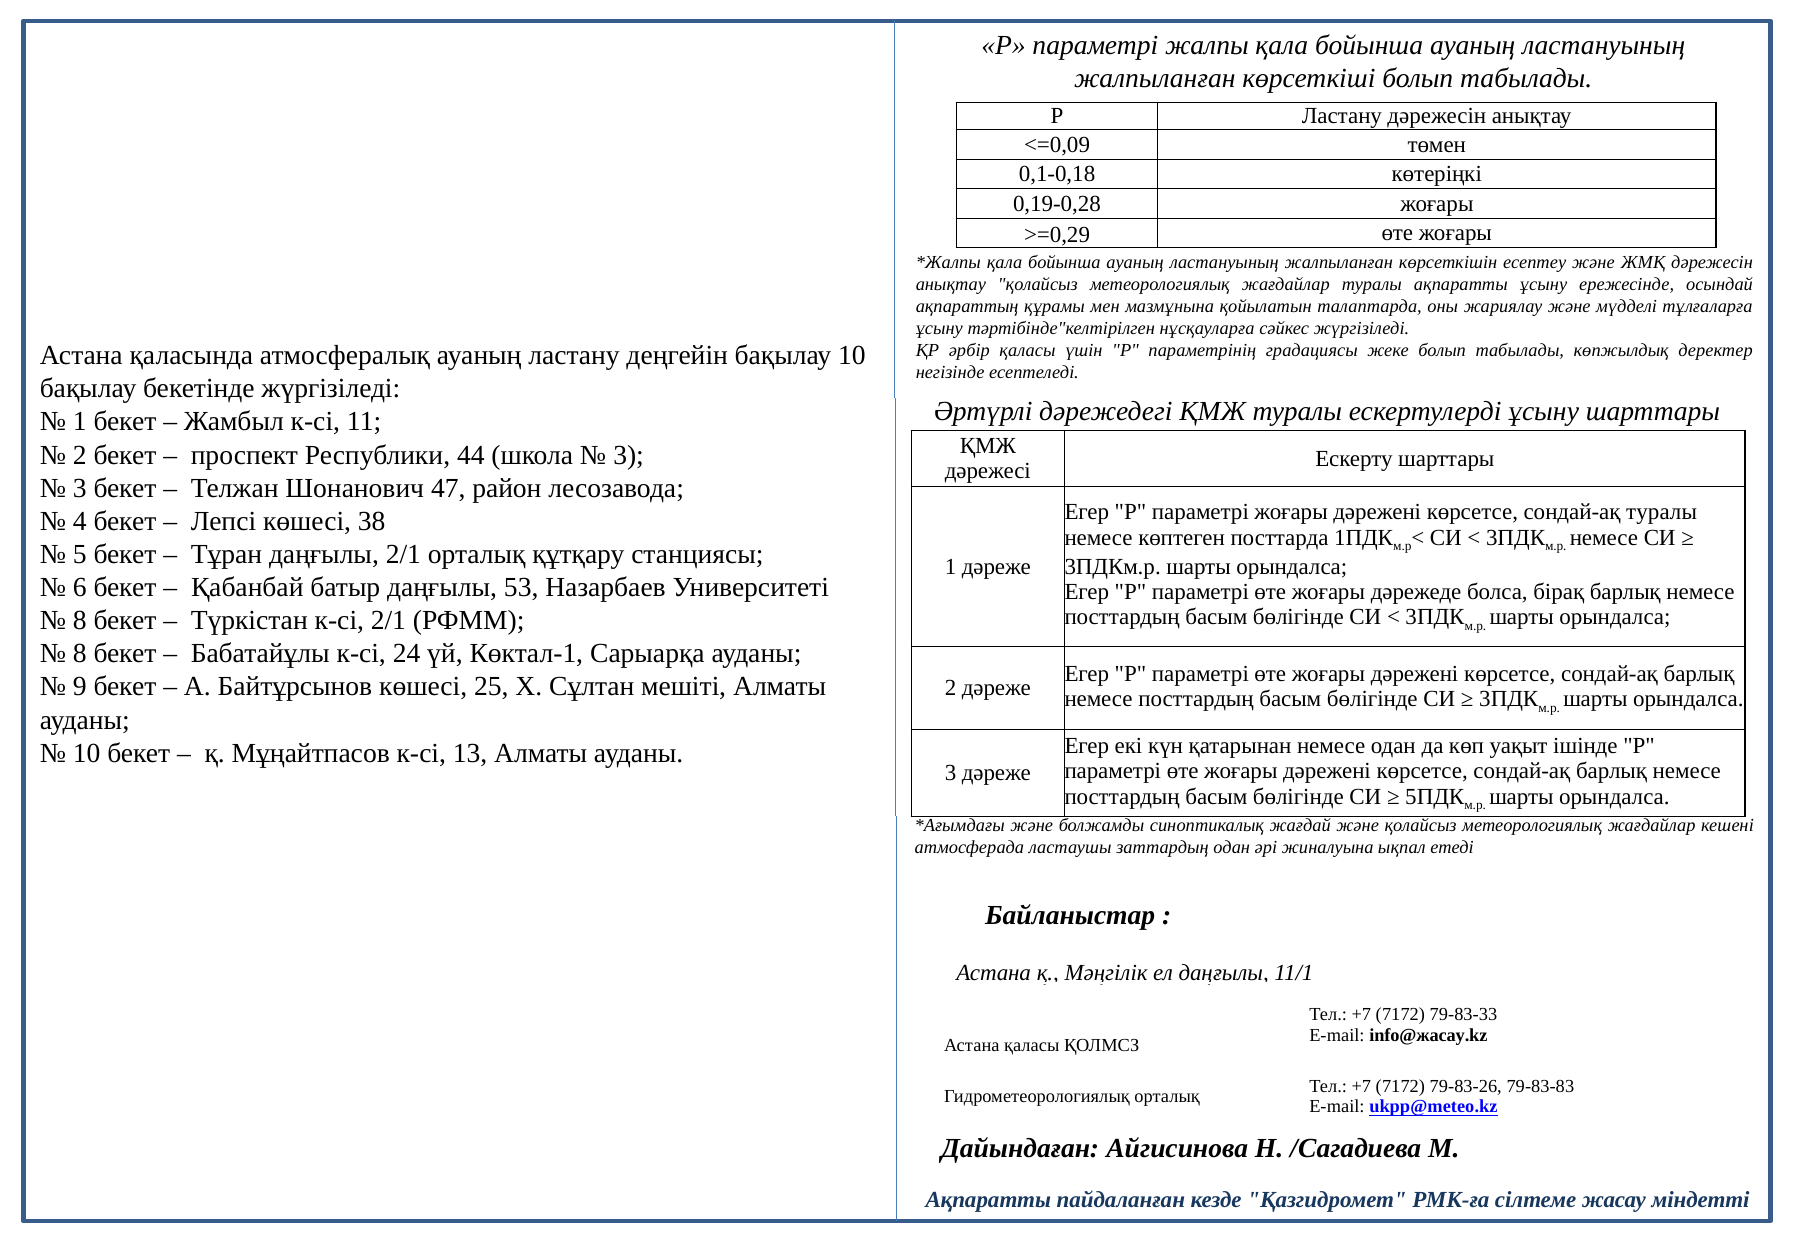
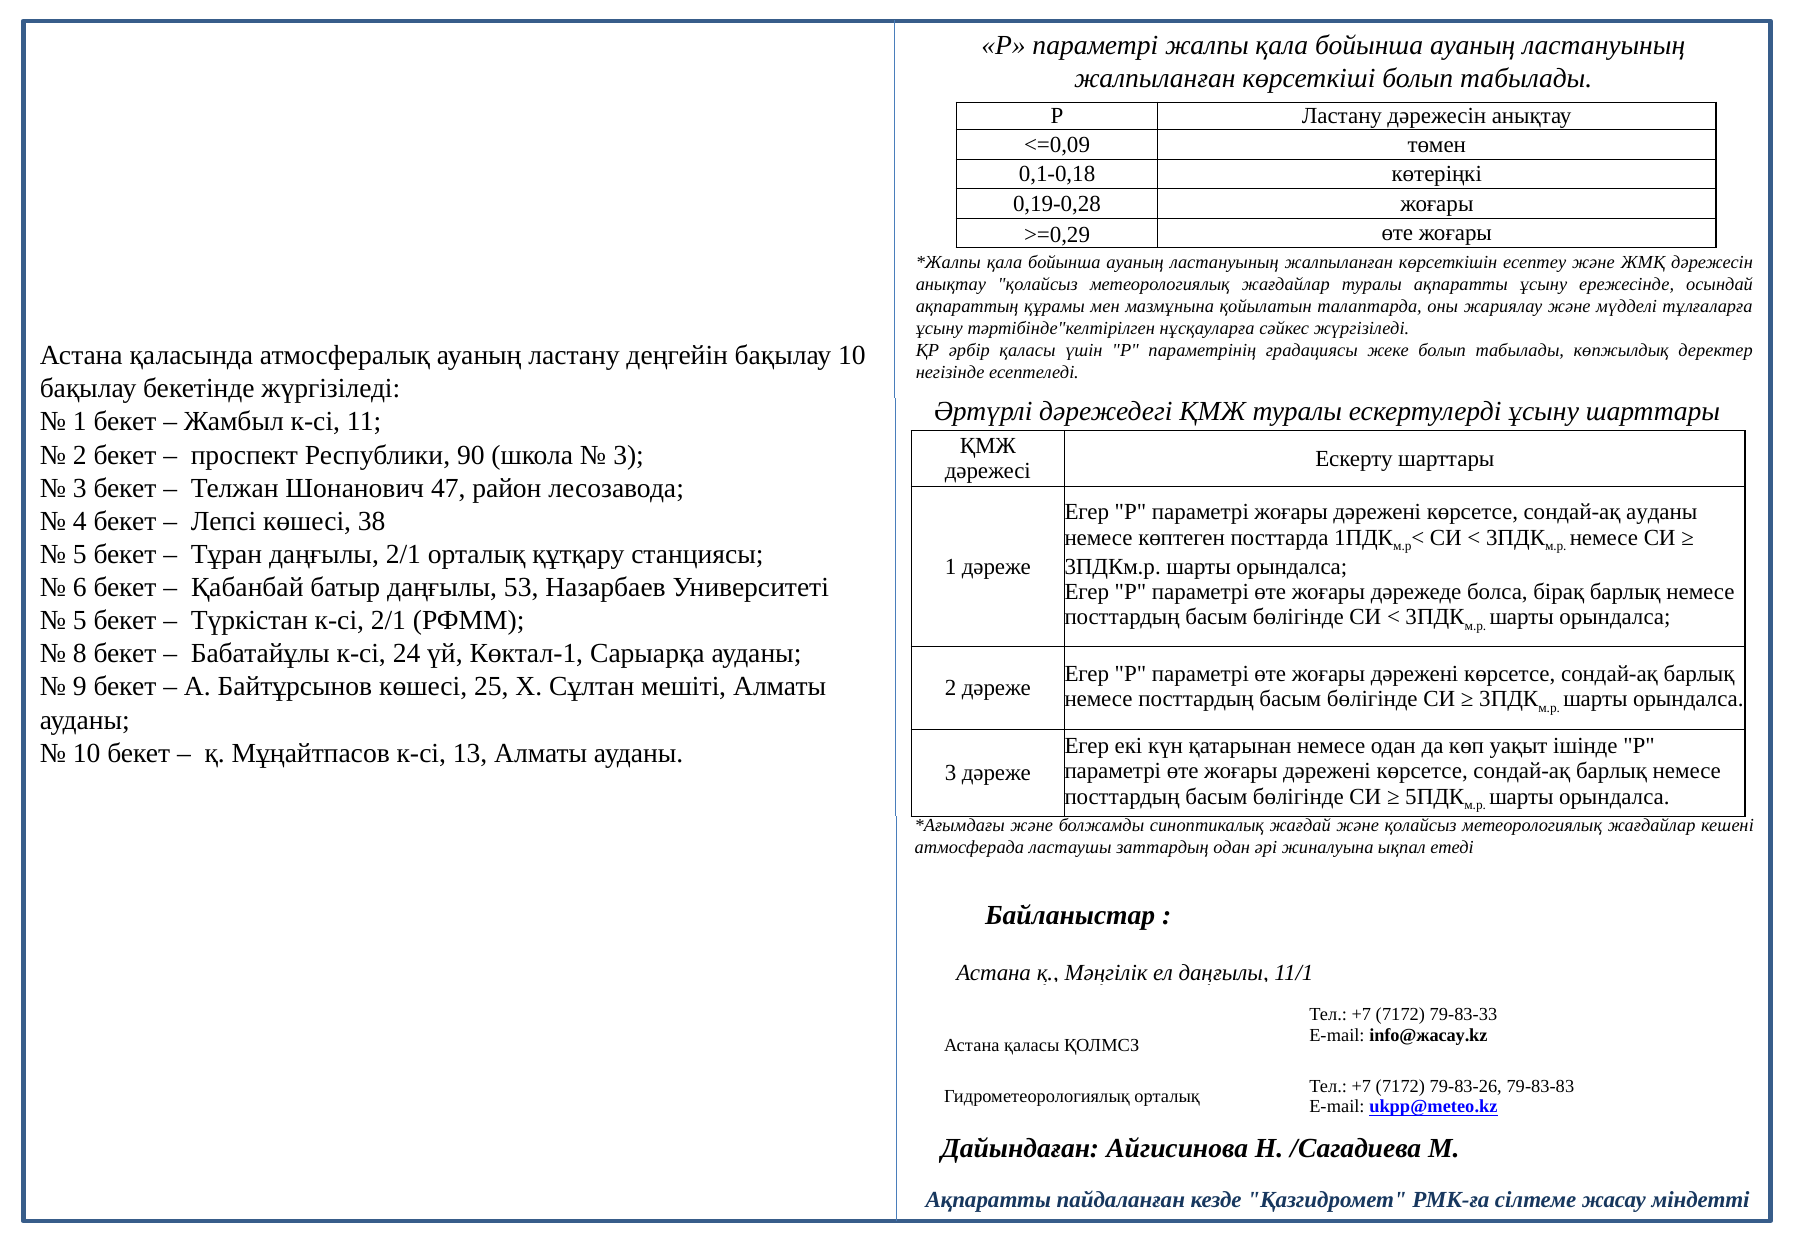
44: 44 -> 90
сондай-ақ туралы: туралы -> ауданы
8 at (80, 621): 8 -> 5
